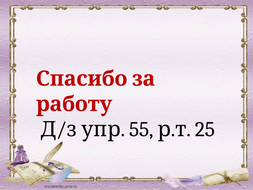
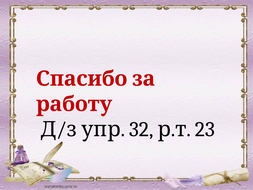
55: 55 -> 32
25: 25 -> 23
